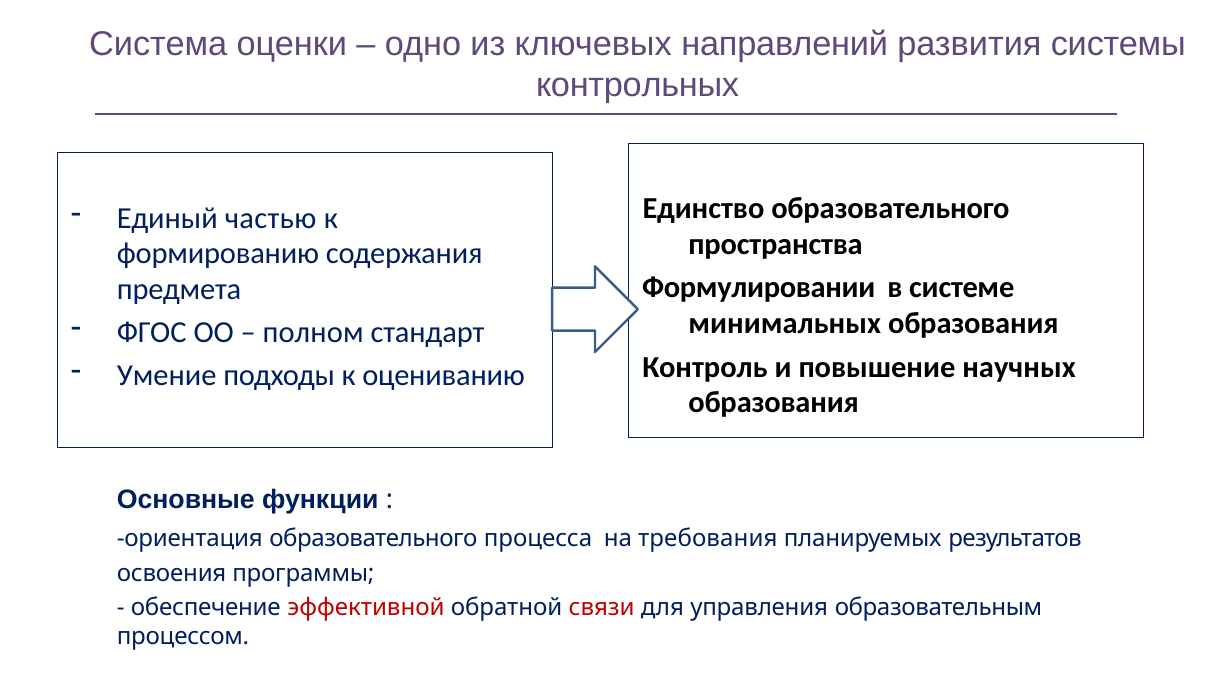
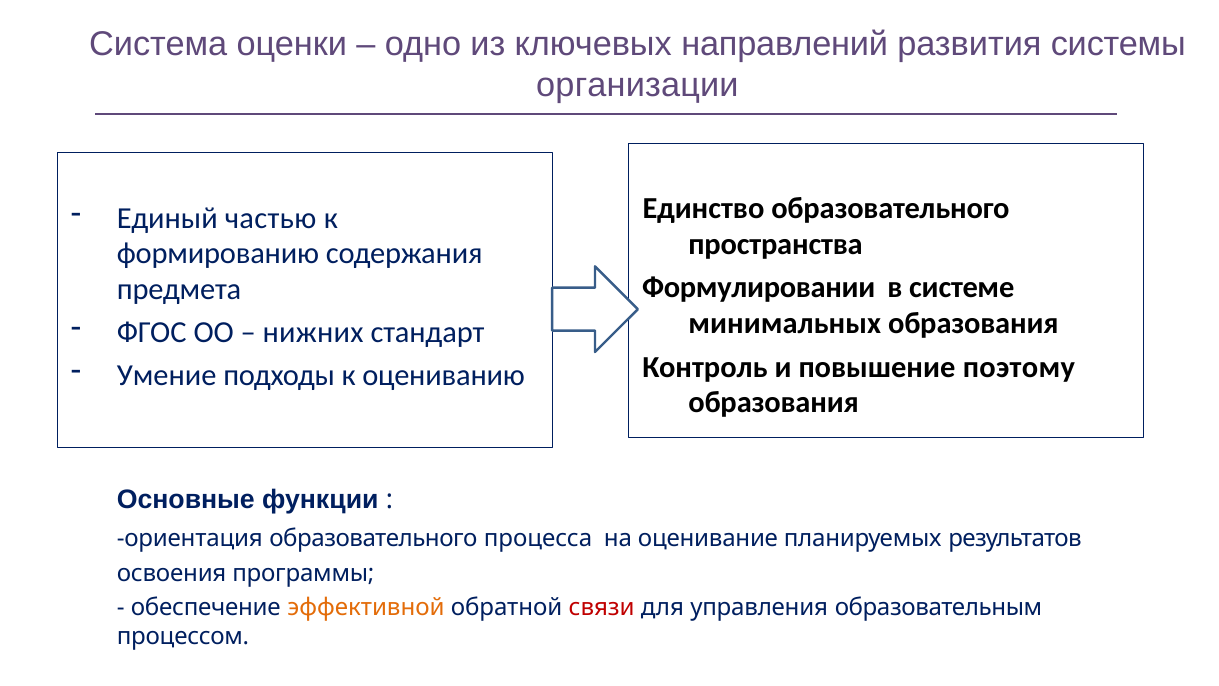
контрольных: контрольных -> организации
полном: полном -> нижних
научных: научных -> поэтому
требования: требования -> оценивание
эффективной colour: red -> orange
